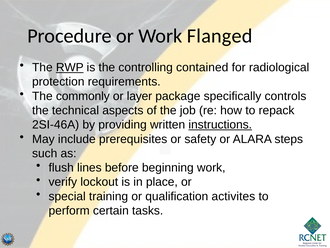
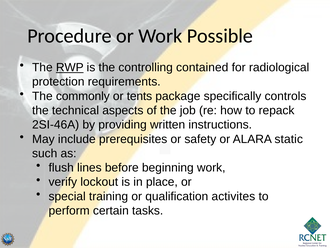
Flanged: Flanged -> Possible
layer: layer -> tents
instructions underline: present -> none
steps: steps -> static
